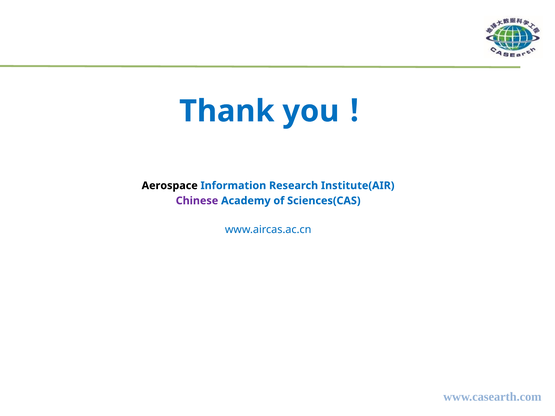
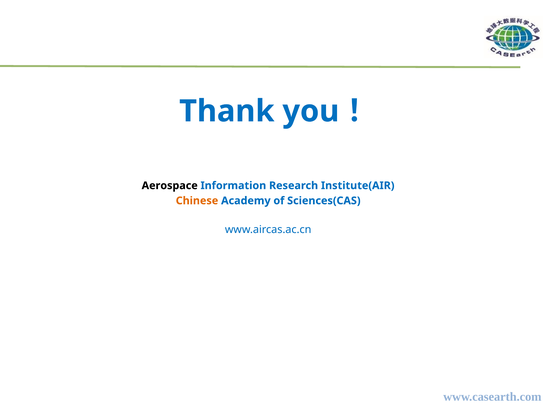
Chinese colour: purple -> orange
